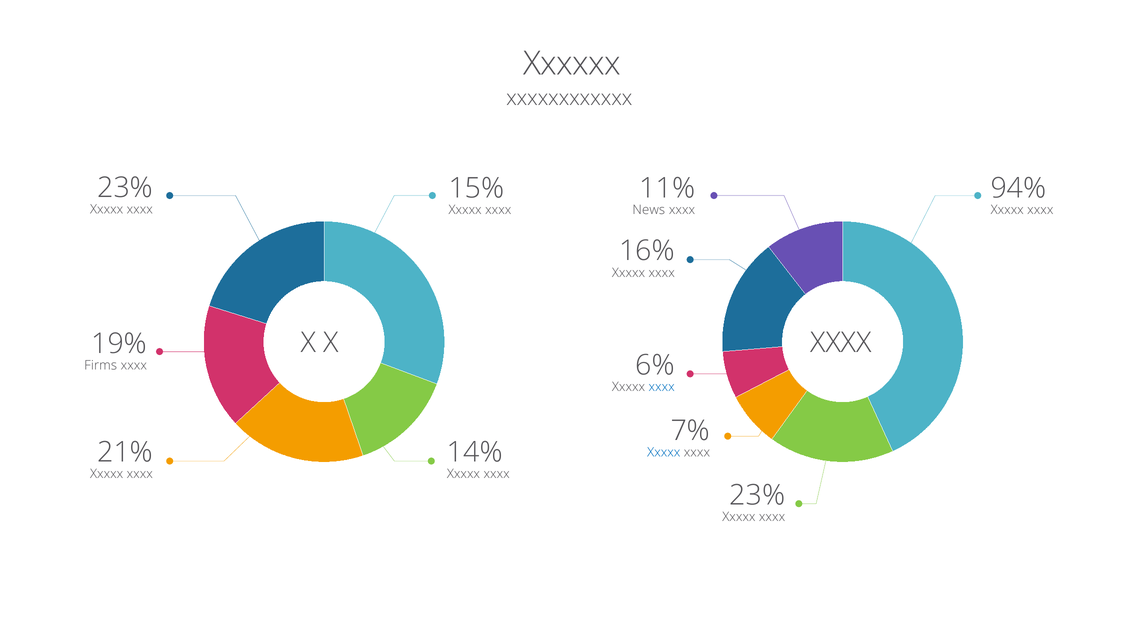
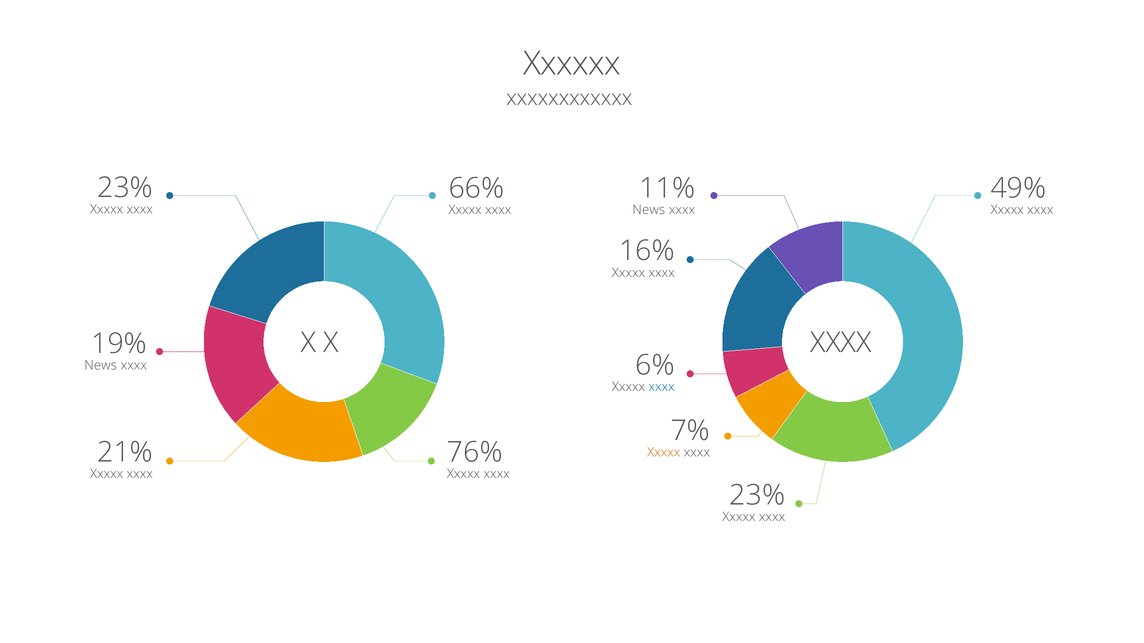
15%: 15% -> 66%
94%: 94% -> 49%
Firms at (101, 366): Firms -> News
14%: 14% -> 76%
Xxxxx at (664, 453) colour: blue -> orange
